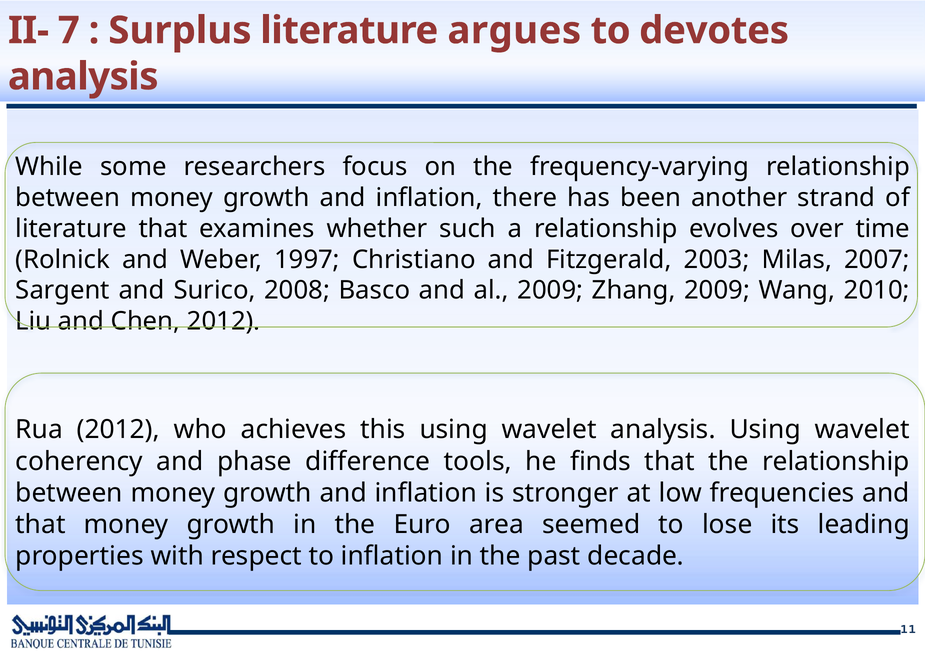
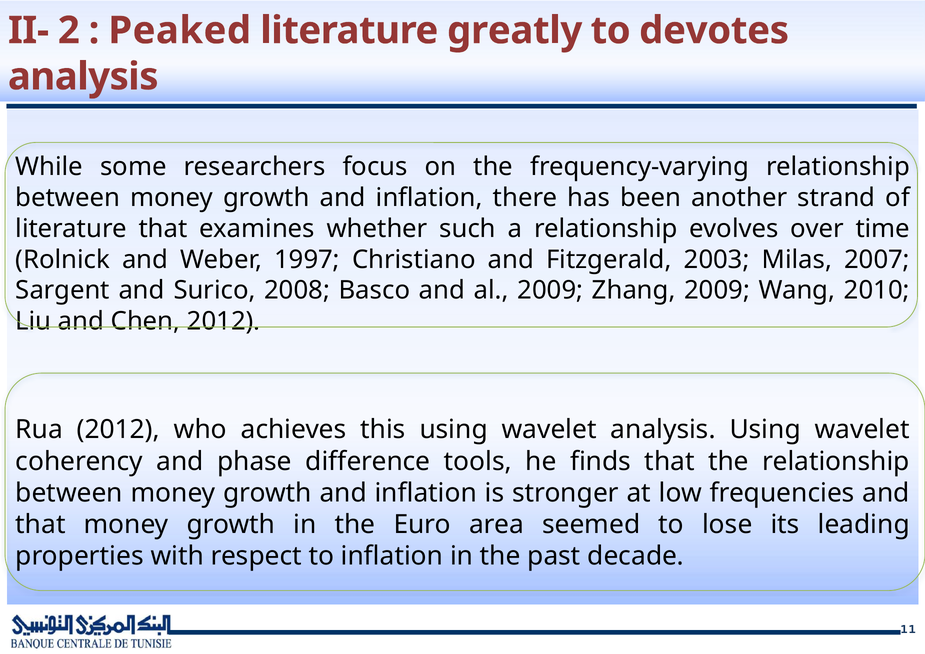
7: 7 -> 2
Surplus: Surplus -> Peaked
argues: argues -> greatly
